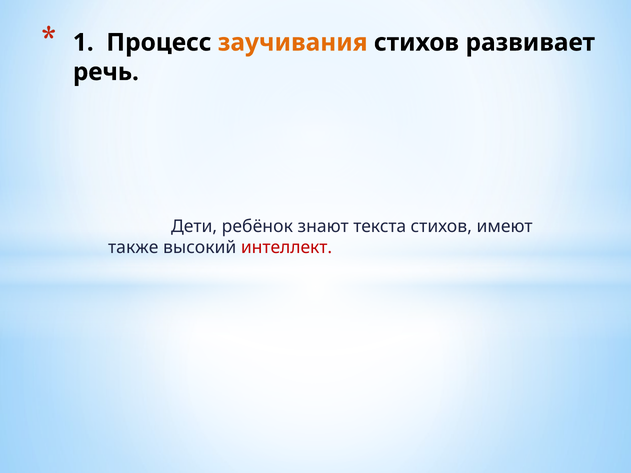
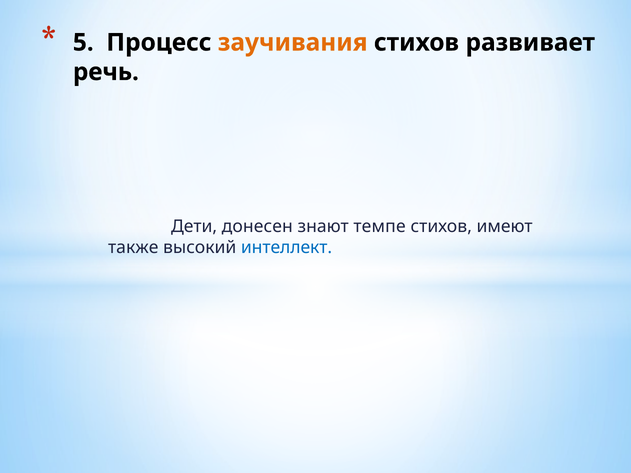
1: 1 -> 5
ребёнок: ребёнок -> донесен
текста: текста -> темпе
интеллект colour: red -> blue
